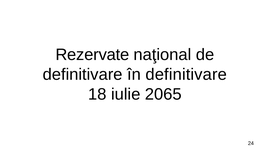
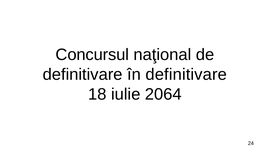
Rezervate: Rezervate -> Concursul
2065: 2065 -> 2064
